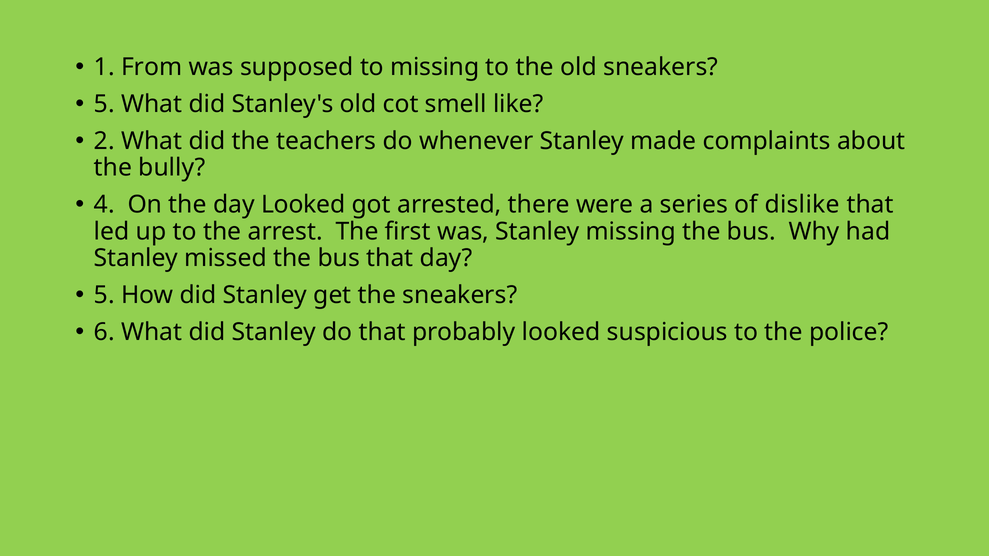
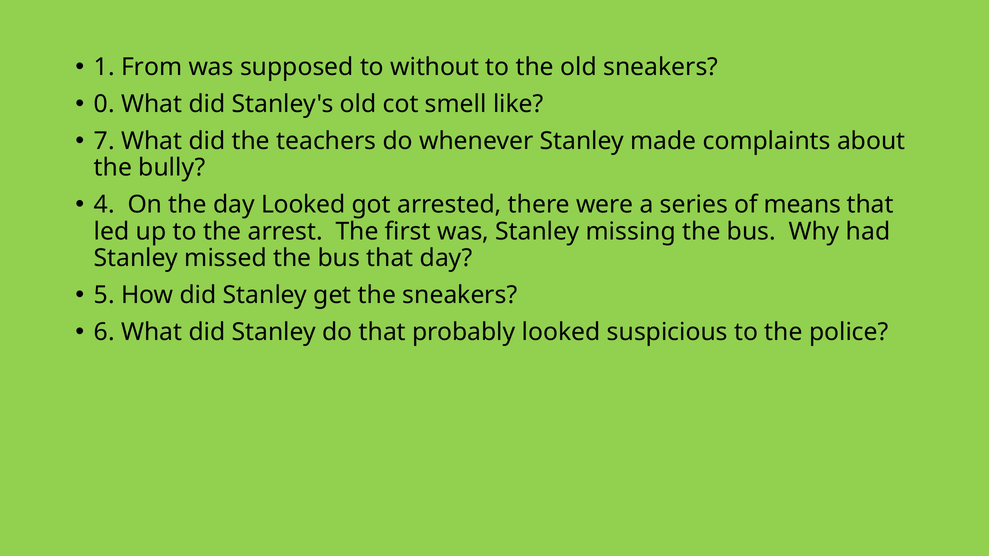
to missing: missing -> without
5 at (104, 104): 5 -> 0
2: 2 -> 7
dislike: dislike -> means
